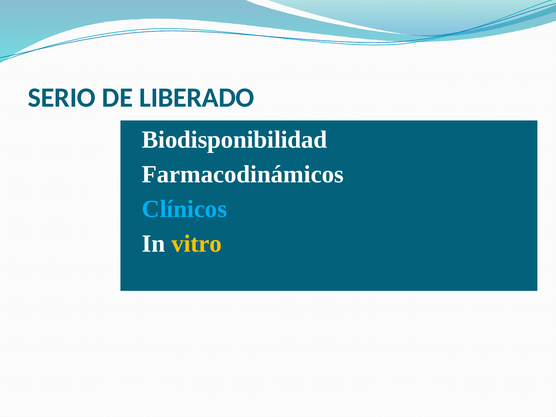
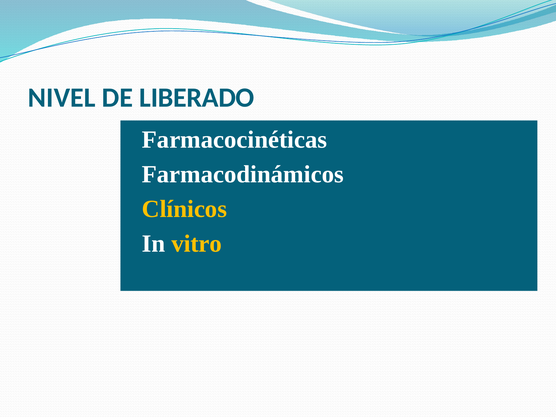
SERIO: SERIO -> NIVEL
Biodisponibilidad: Biodisponibilidad -> Farmacocinéticas
Clínicos colour: light blue -> yellow
